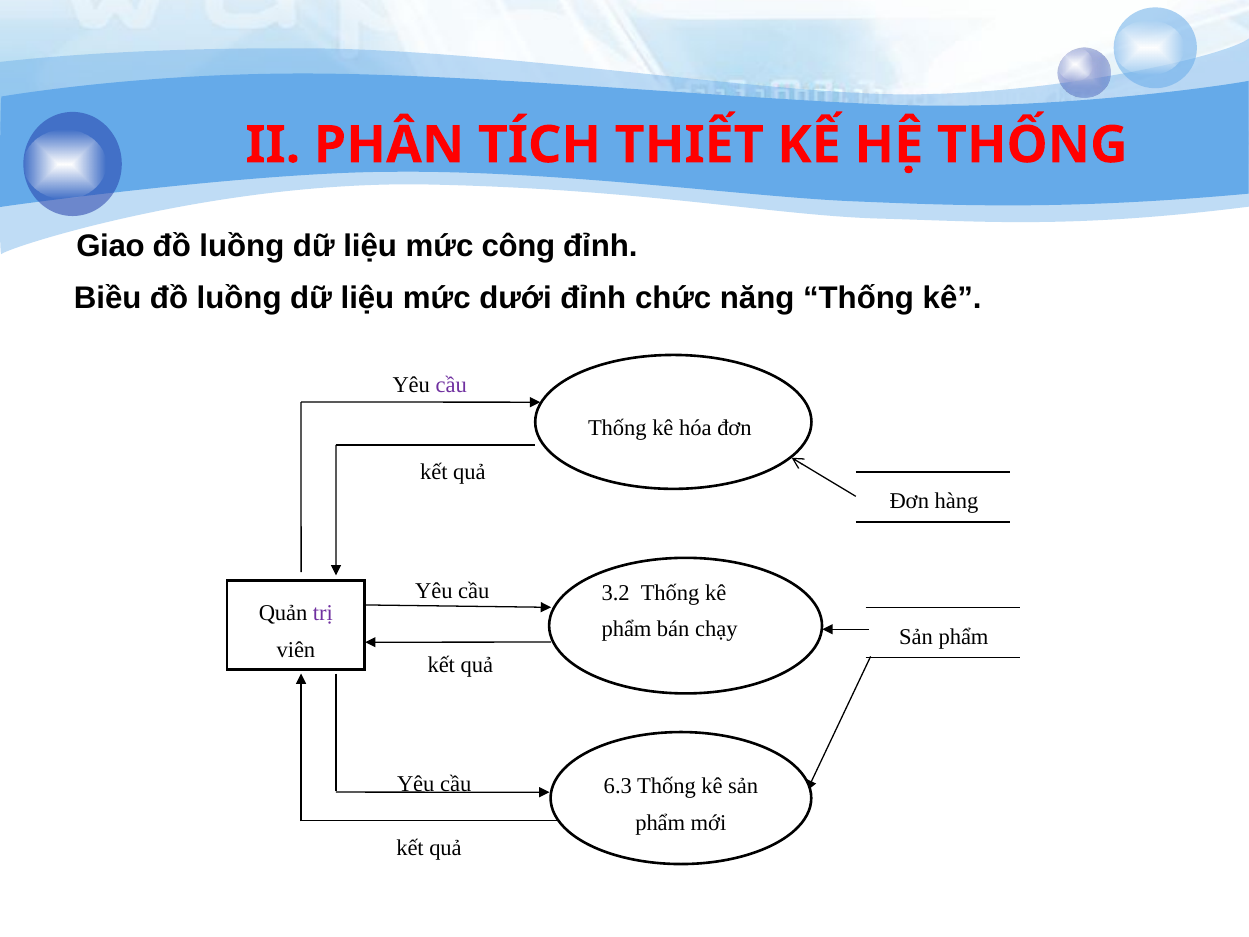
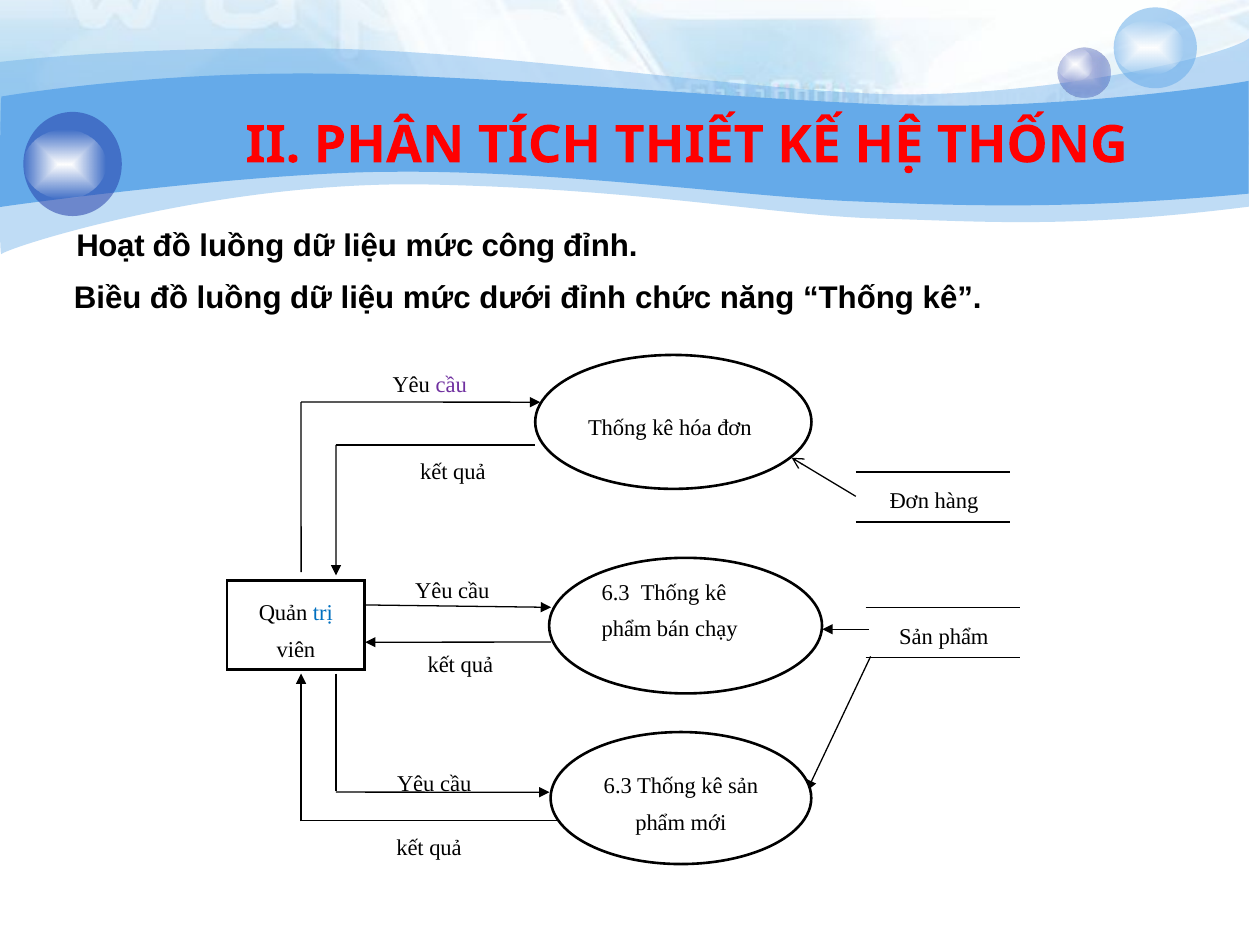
Giao: Giao -> Hoạt
3.2 at (616, 593): 3.2 -> 6.3
trị colour: purple -> blue
